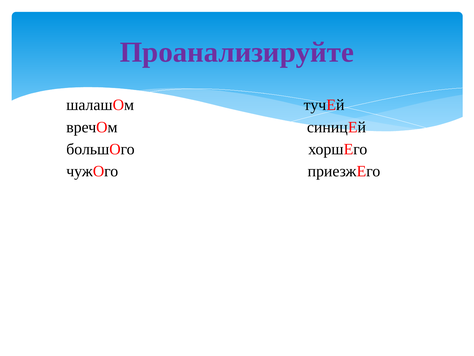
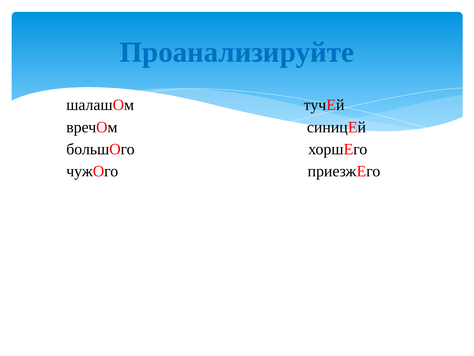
Проанализируйте colour: purple -> blue
